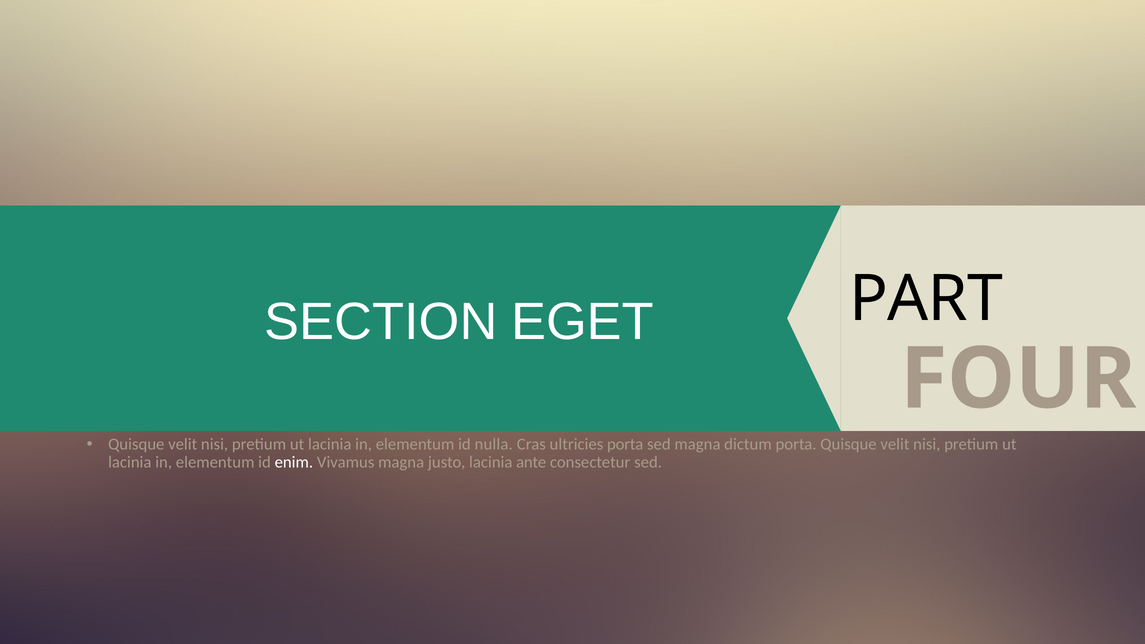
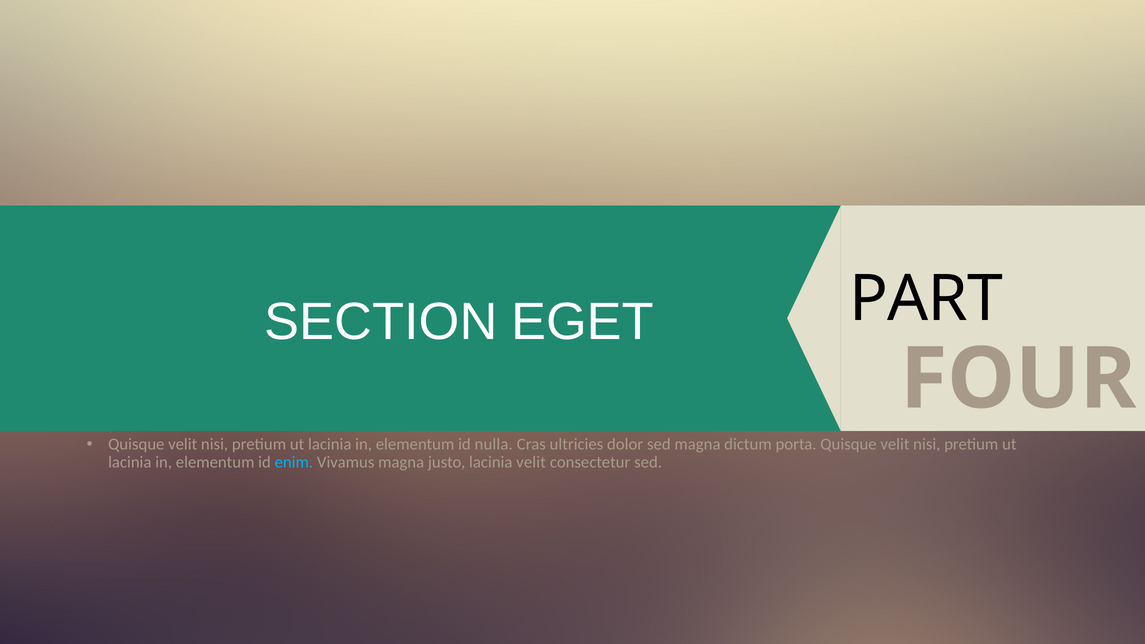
ultricies porta: porta -> dolor
enim colour: white -> light blue
lacinia ante: ante -> velit
